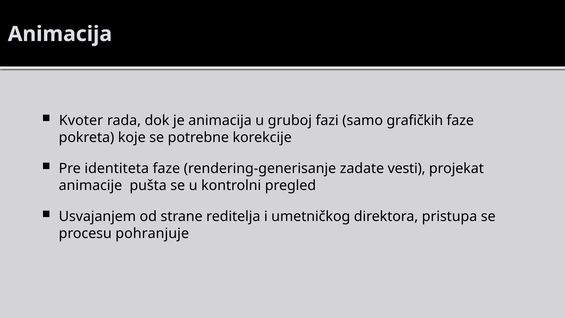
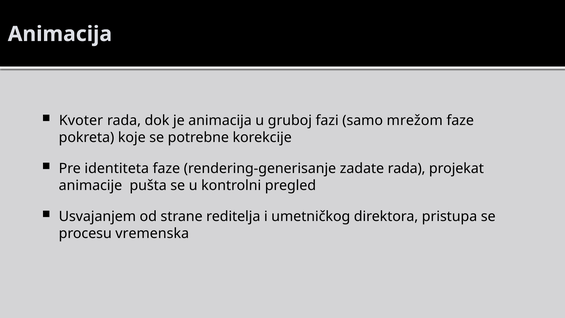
grafičkih: grafičkih -> mrežom
zadate vesti: vesti -> rada
pohranjuje: pohranjuje -> vremenska
